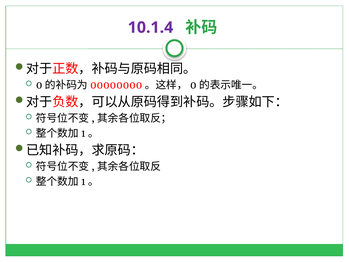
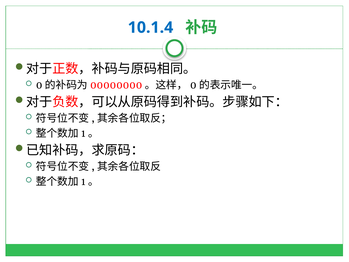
10.1.4 colour: purple -> blue
